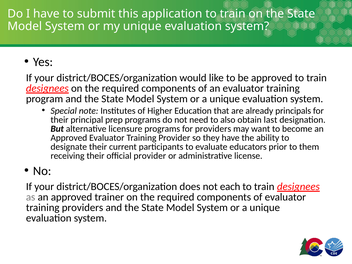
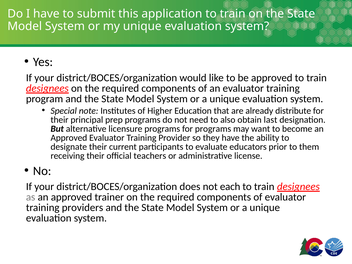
principals: principals -> distribute
for providers: providers -> programs
official provider: provider -> teachers
